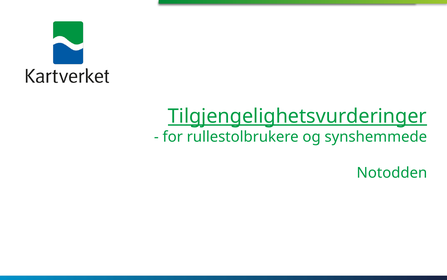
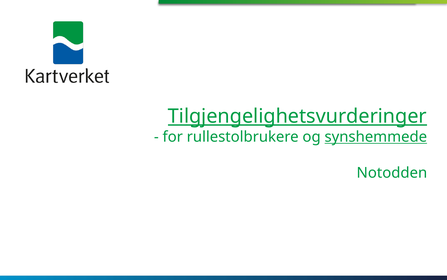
synshemmede underline: none -> present
